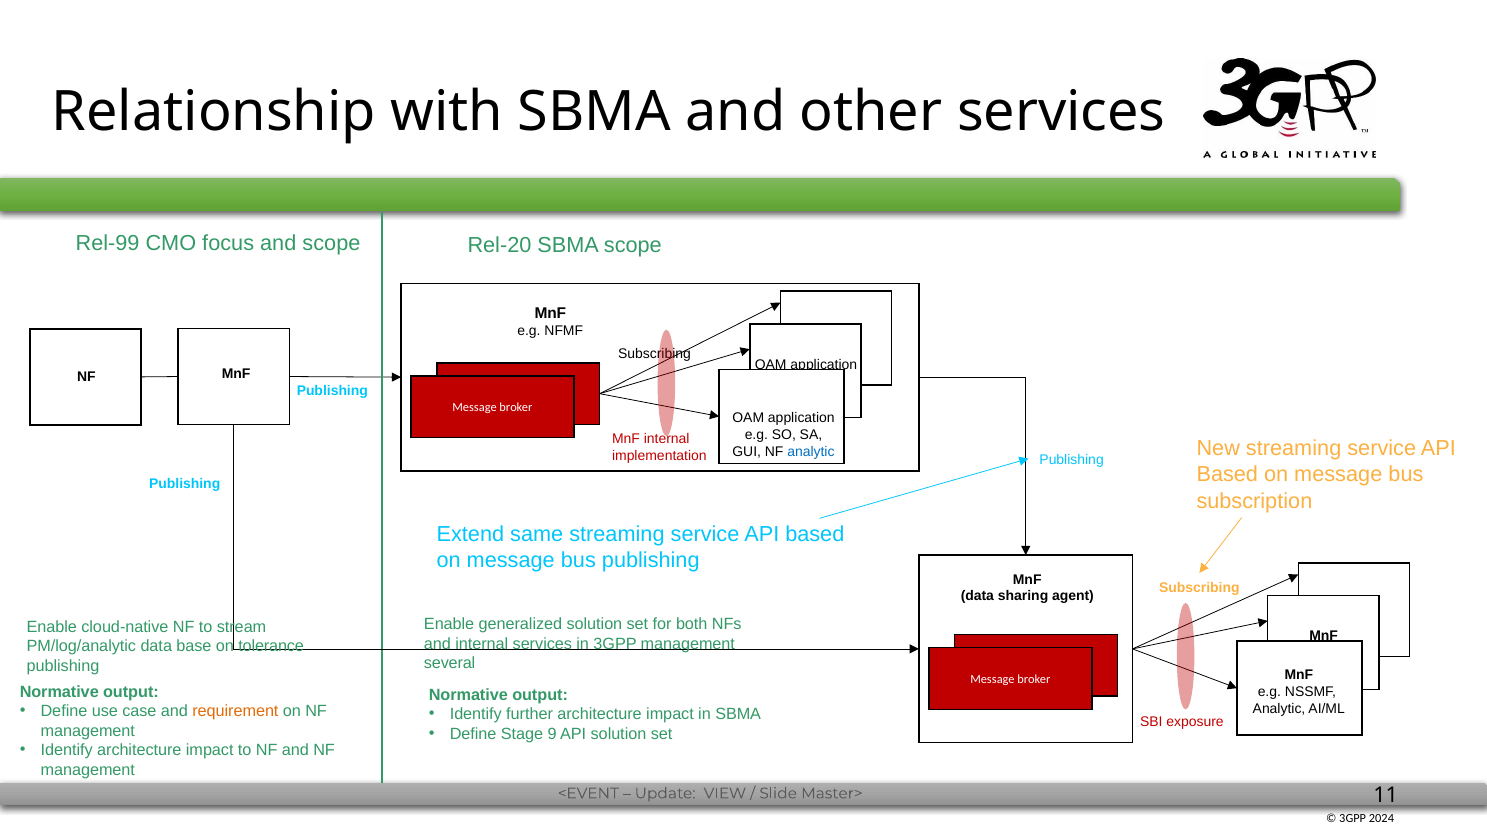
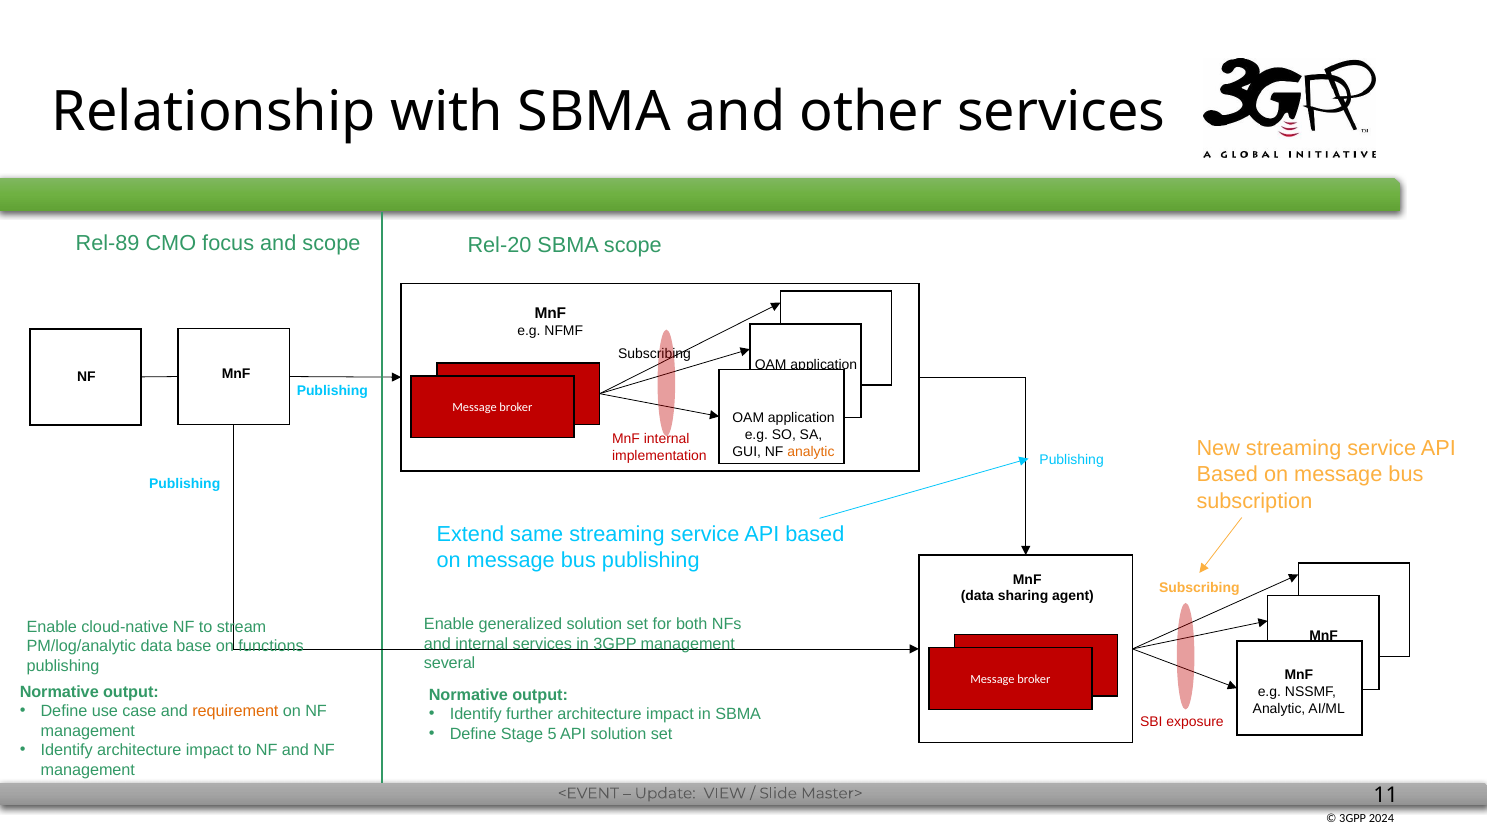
Rel-99: Rel-99 -> Rel-89
analytic at (811, 451) colour: blue -> orange
tolerance: tolerance -> functions
9: 9 -> 5
